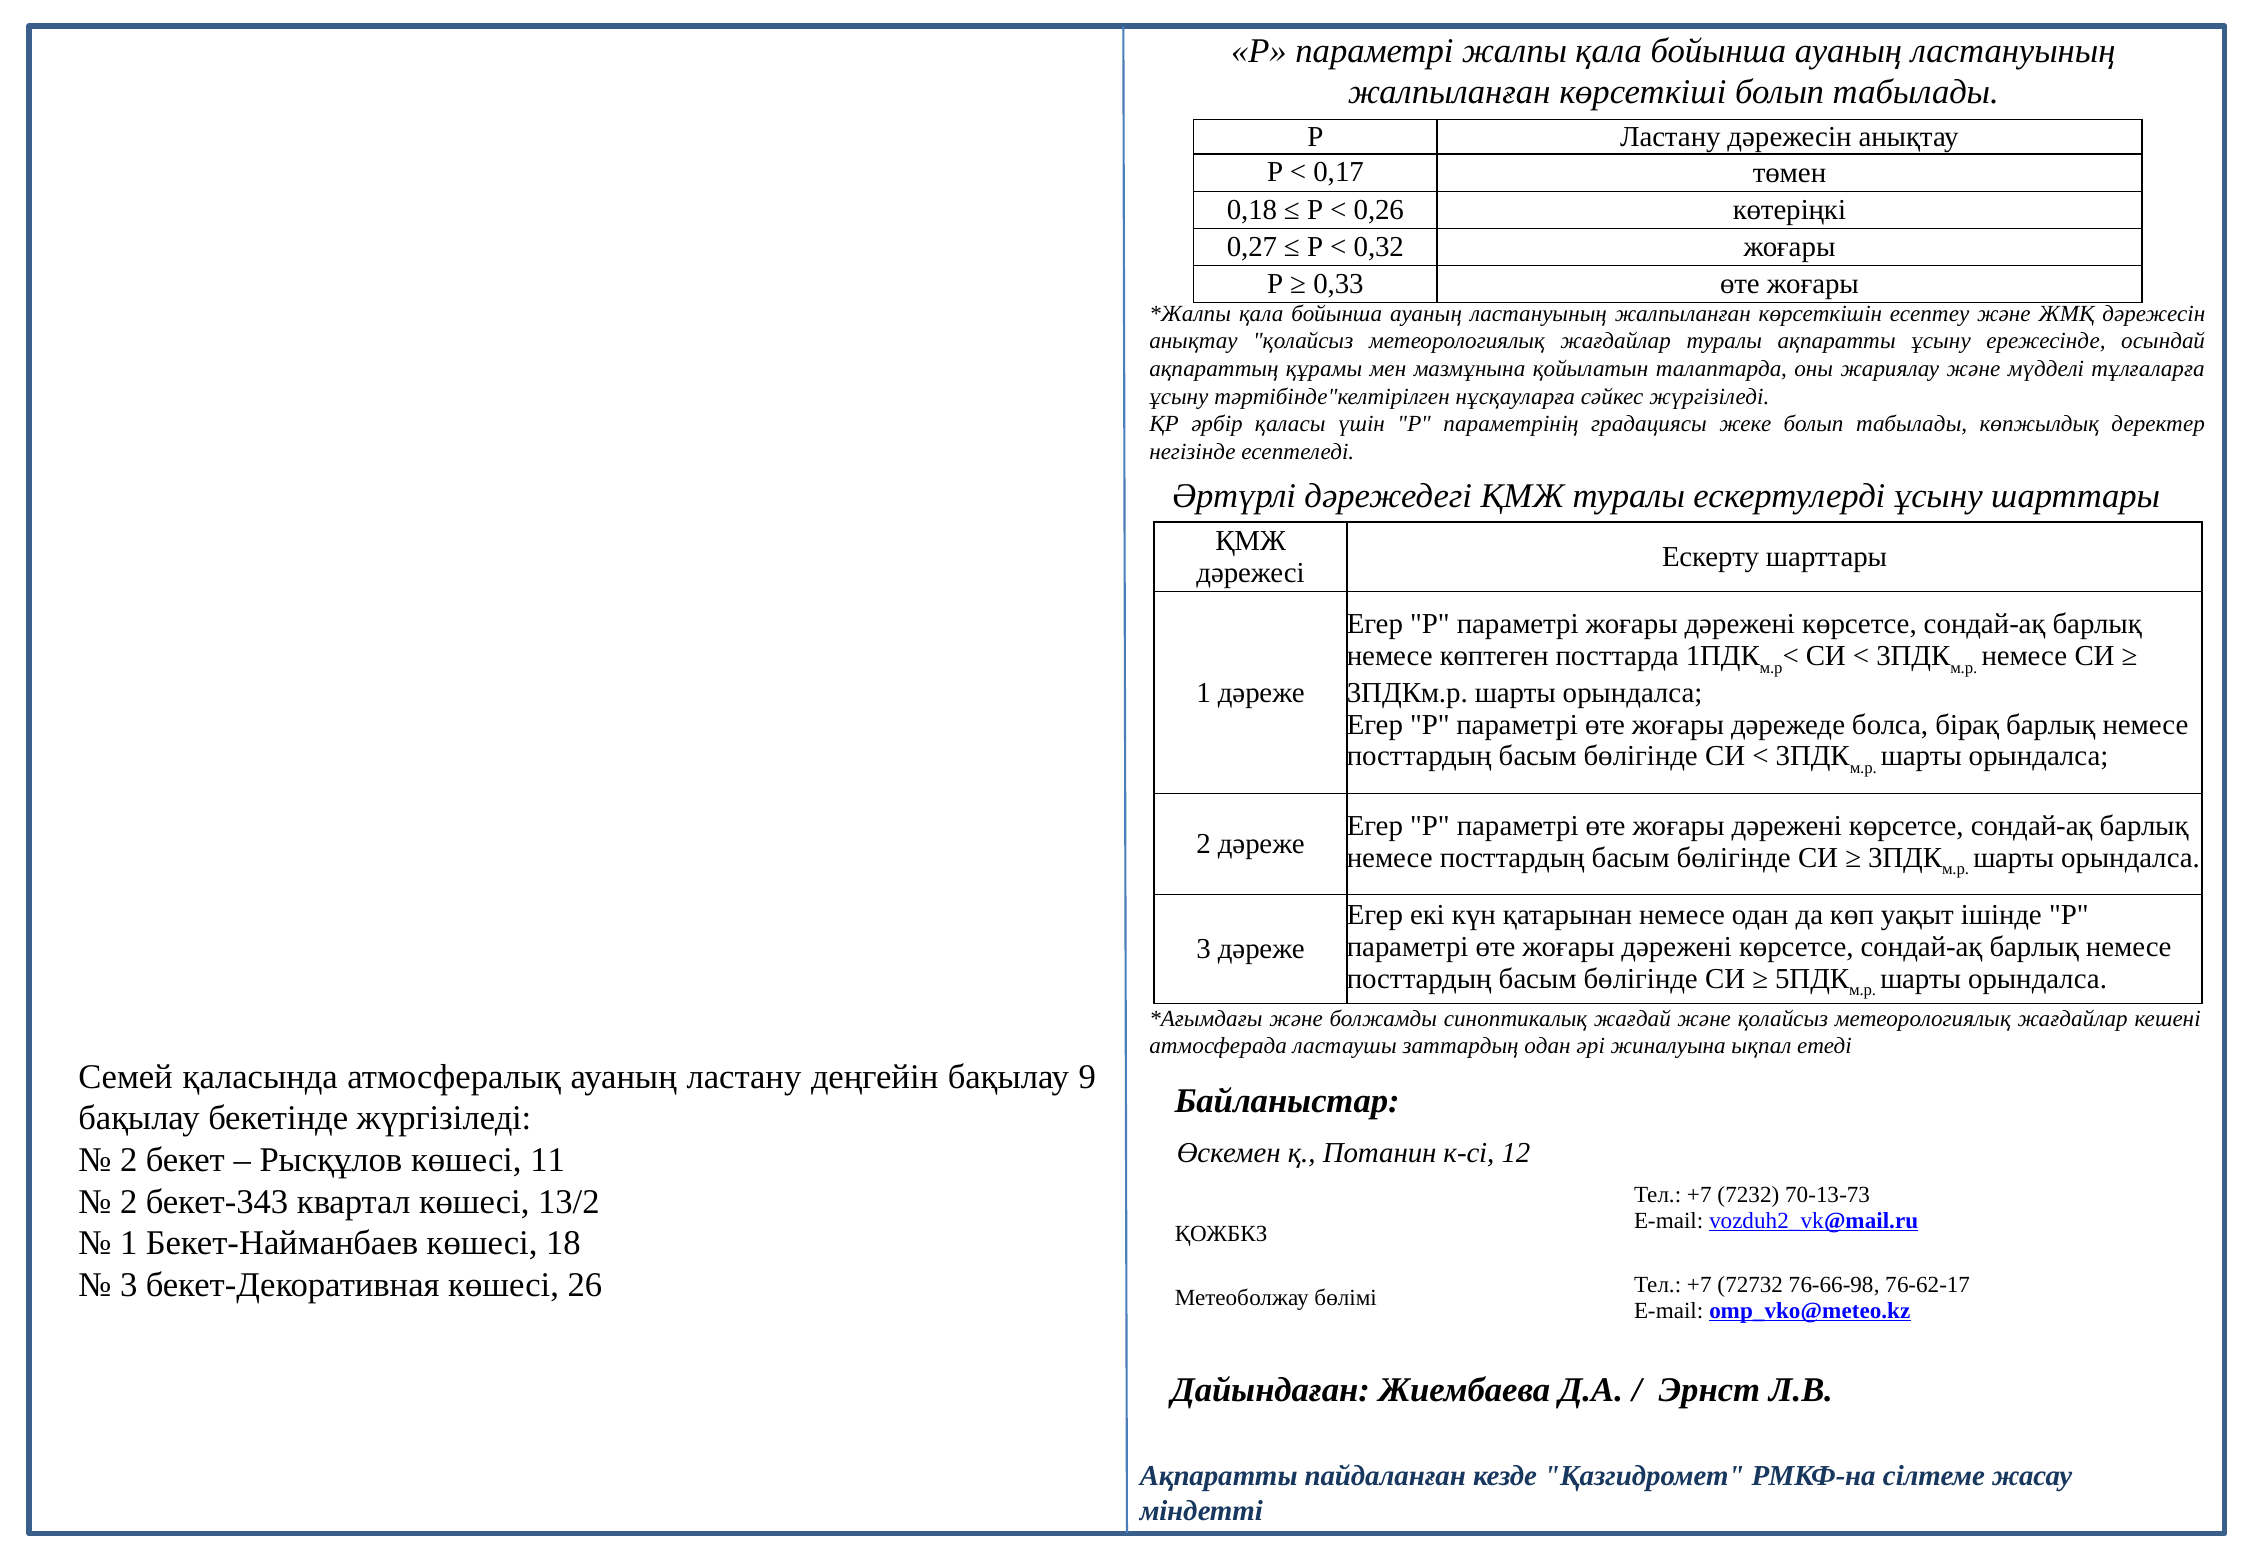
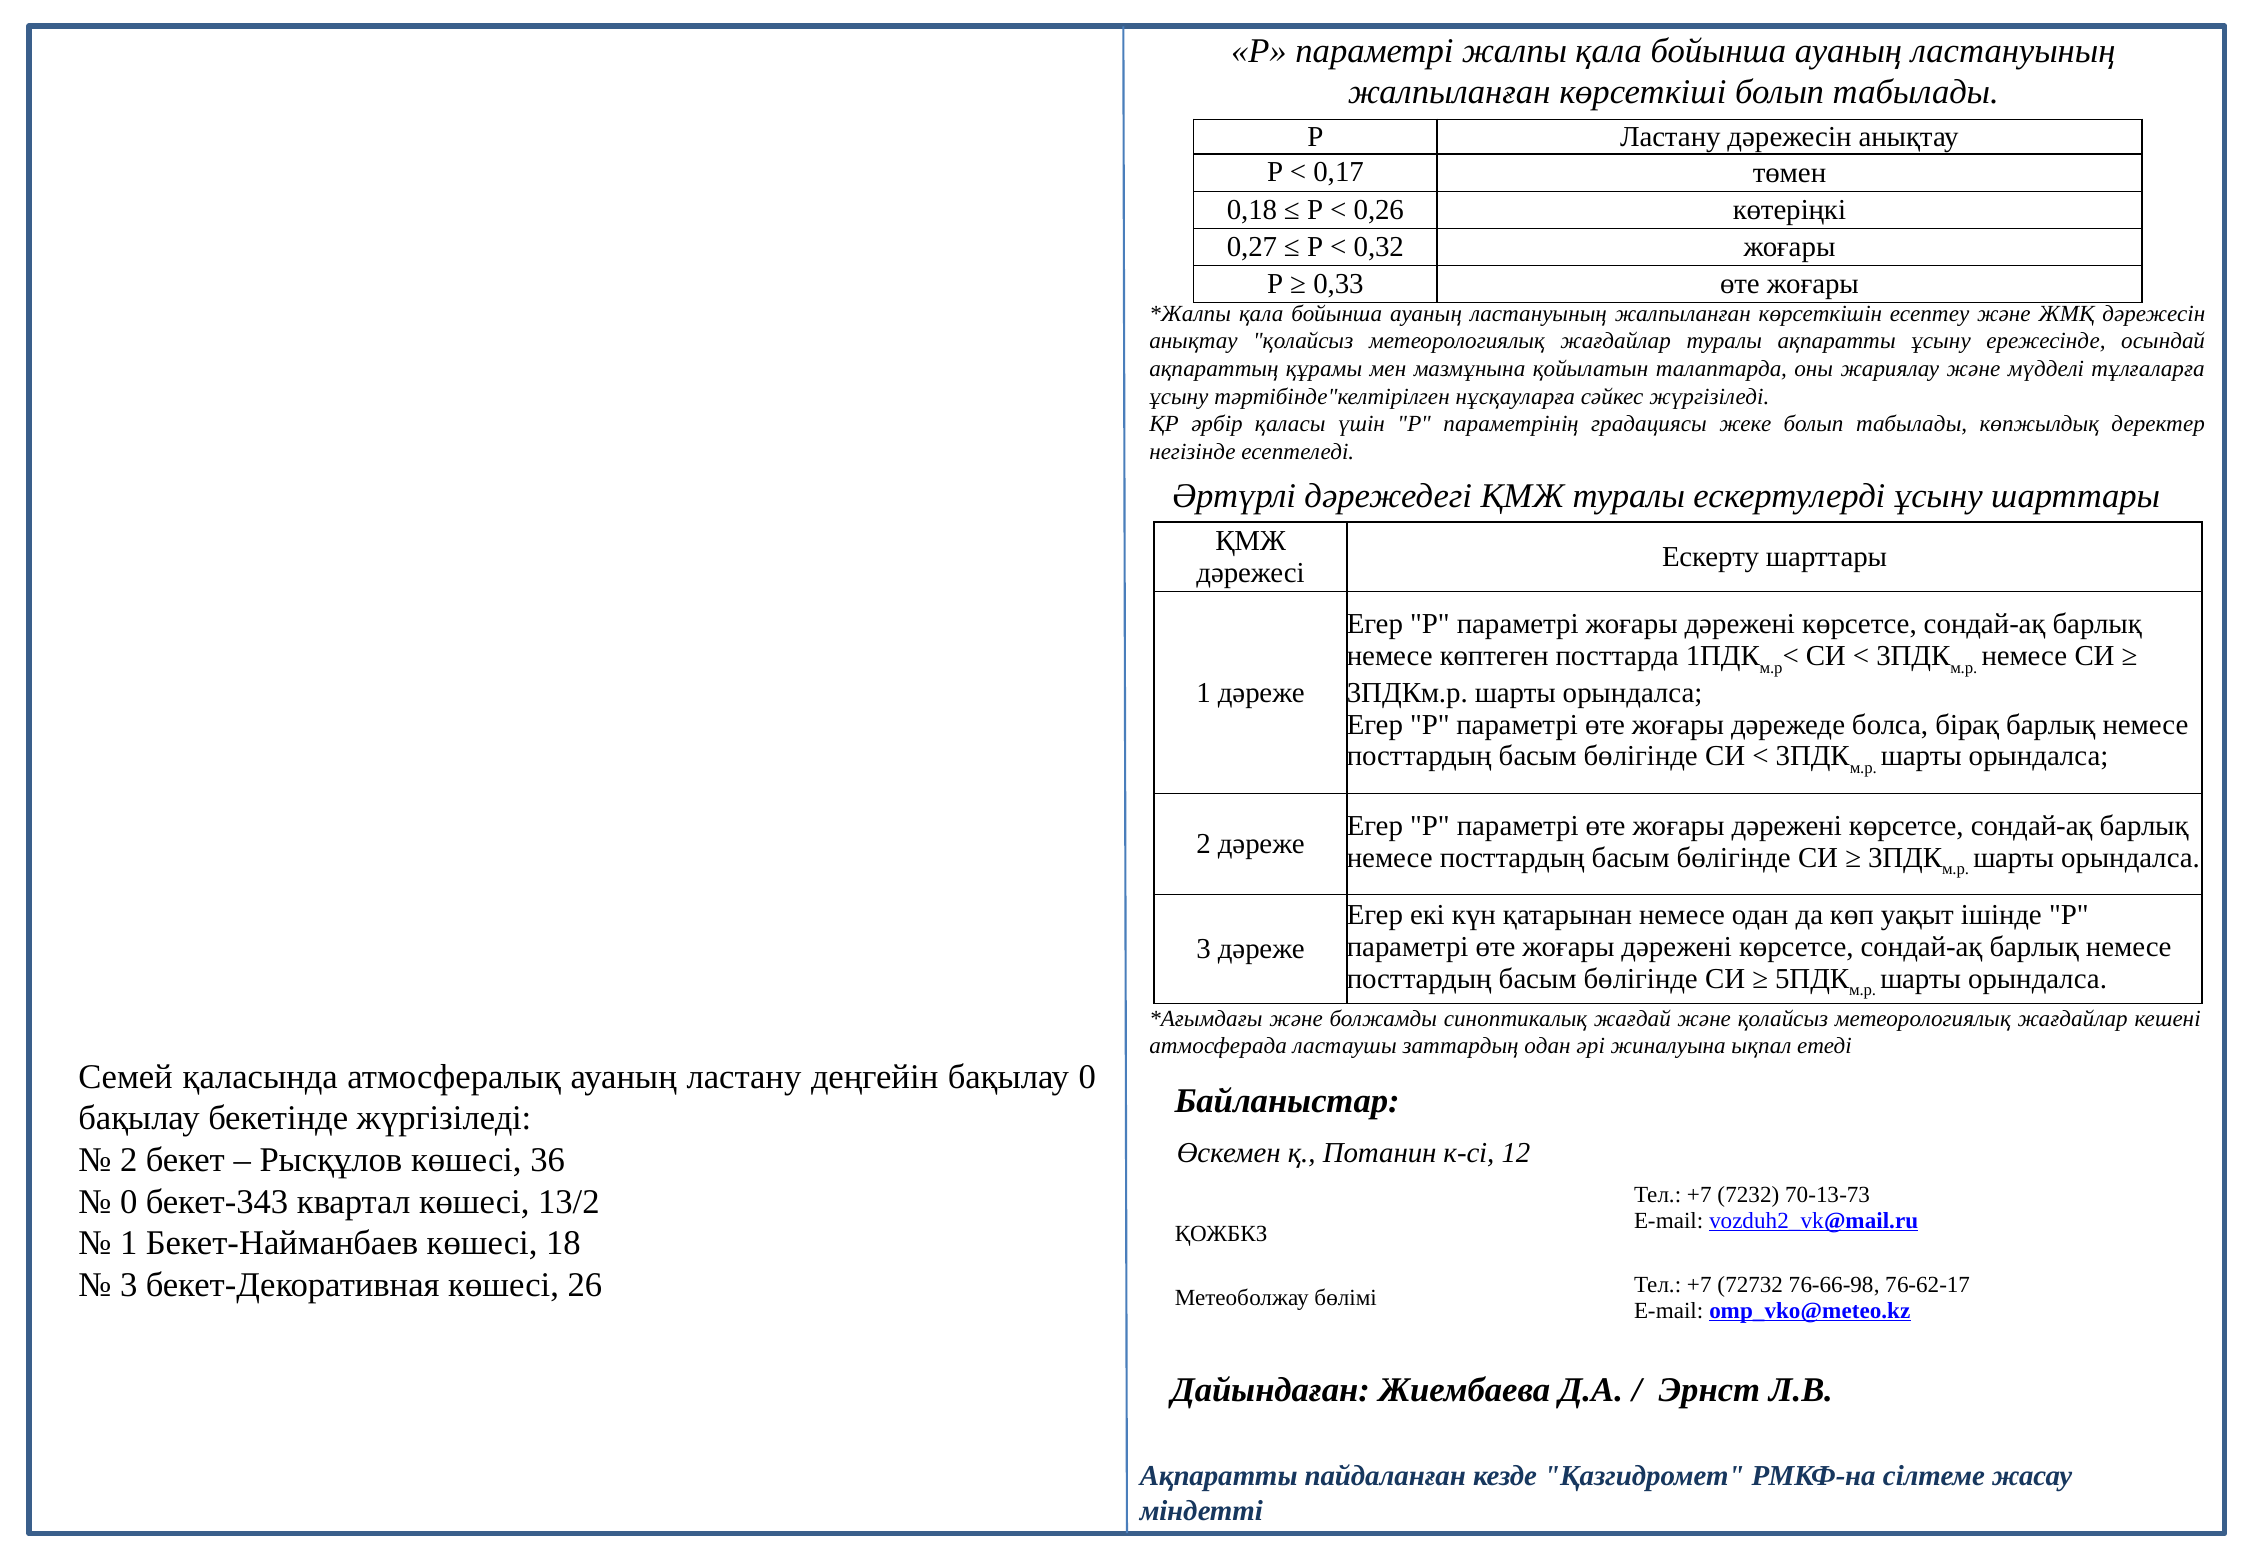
бақылау 9: 9 -> 0
11: 11 -> 36
2 at (129, 1202): 2 -> 0
